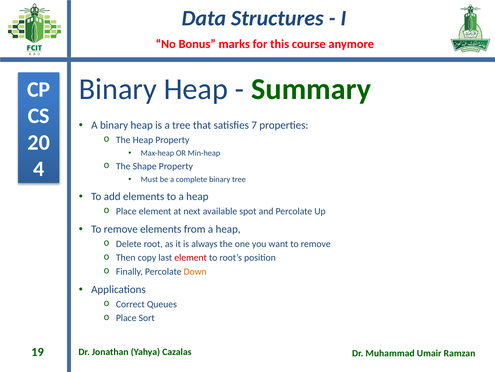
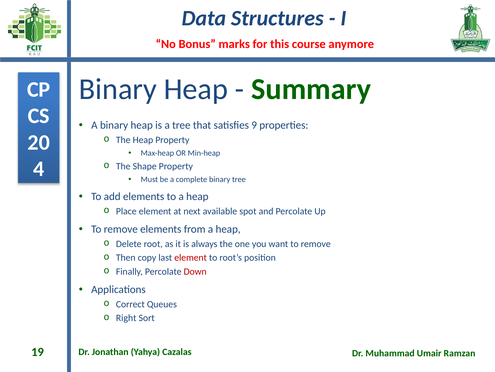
7: 7 -> 9
Down colour: orange -> red
Place at (126, 317): Place -> Right
